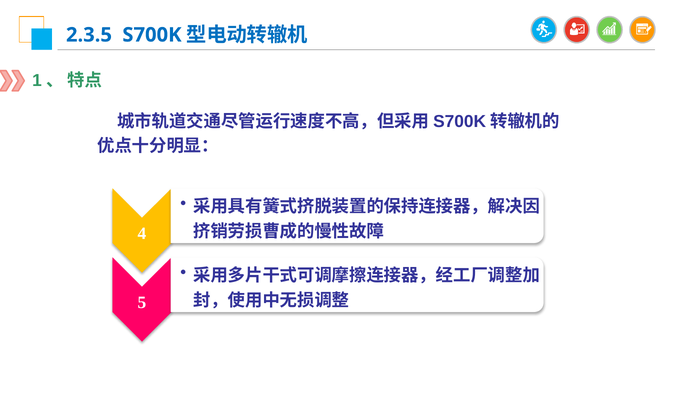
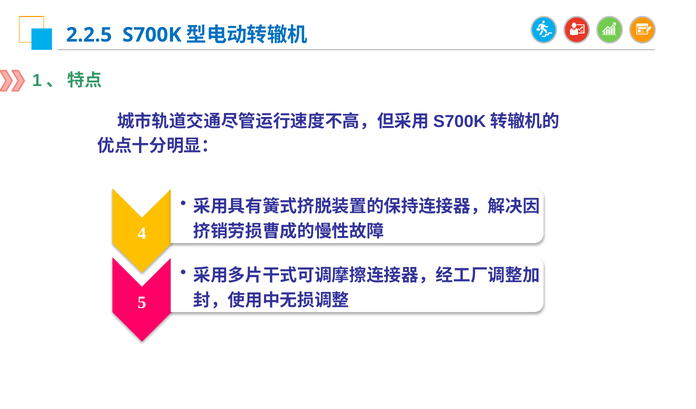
2.3.5: 2.3.5 -> 2.2.5
